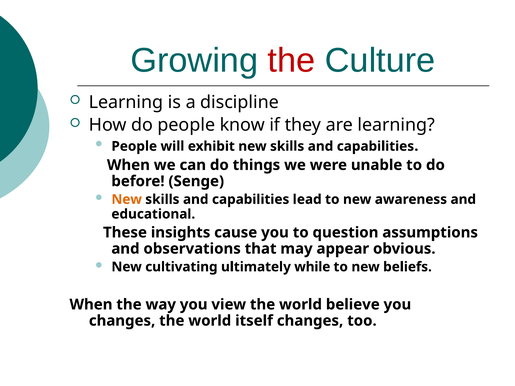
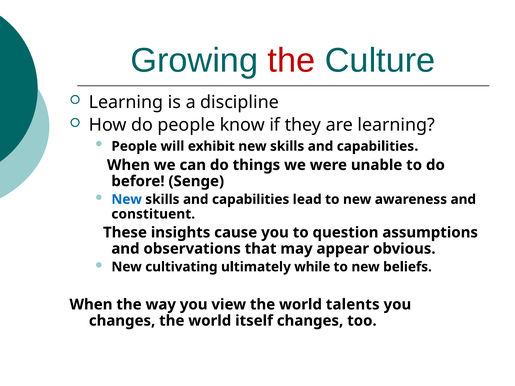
New at (127, 200) colour: orange -> blue
educational: educational -> constituent
believe: believe -> talents
